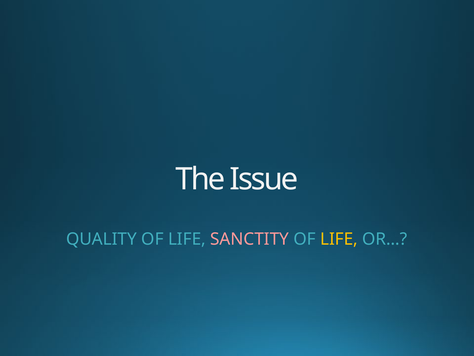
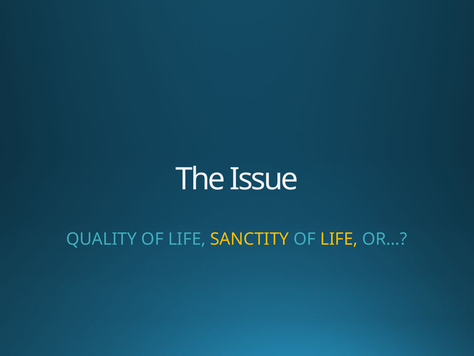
SANCTITY colour: pink -> yellow
